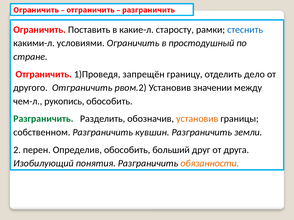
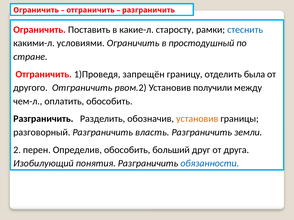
дело: дело -> была
значении: значении -> получили
рукопись: рукопись -> оплатить
Разграничить at (43, 119) colour: green -> black
собственном: собственном -> разговорный
кувшин: кувшин -> власть
обязанности colour: orange -> blue
